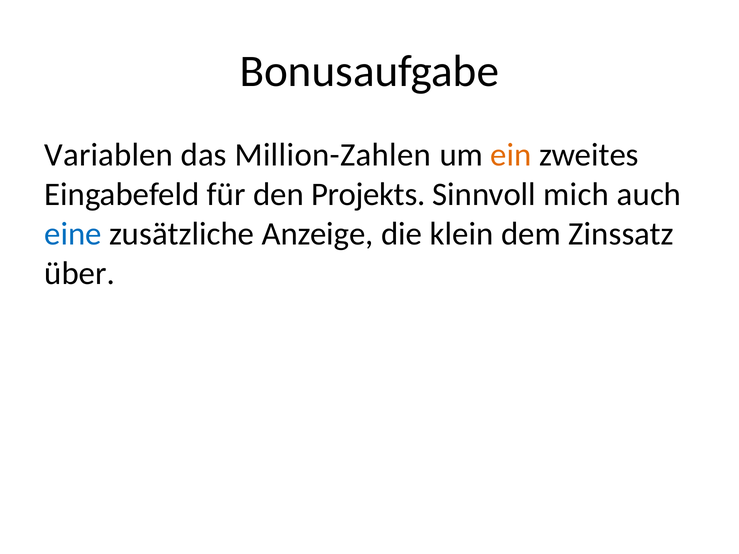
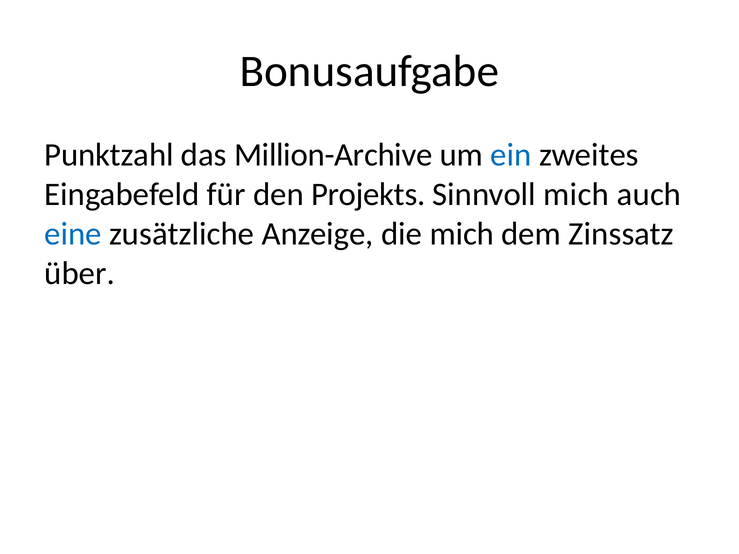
Variablen: Variablen -> Punktzahl
Million-Zahlen: Million-Zahlen -> Million-Archive
ein colour: orange -> blue
die klein: klein -> mich
